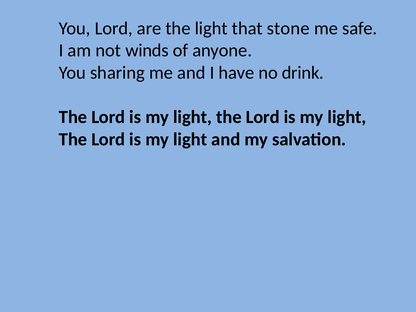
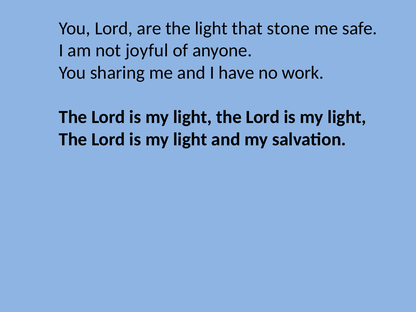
winds: winds -> joyful
drink: drink -> work
